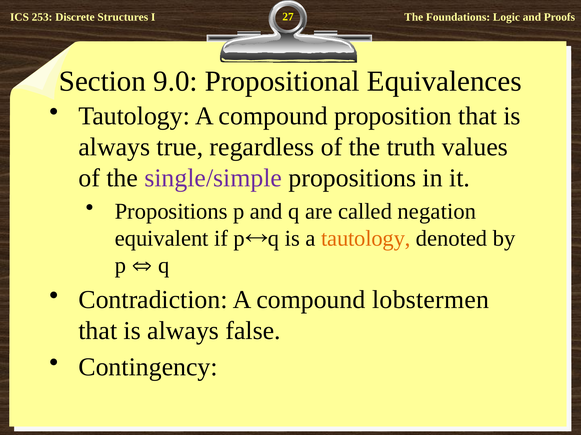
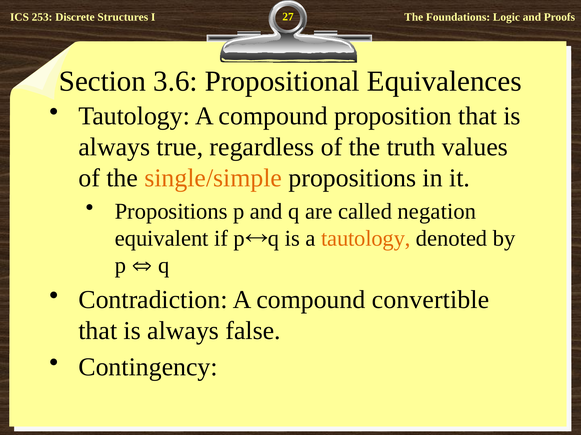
9.0: 9.0 -> 3.6
single/simple colour: purple -> orange
lobstermen: lobstermen -> convertible
